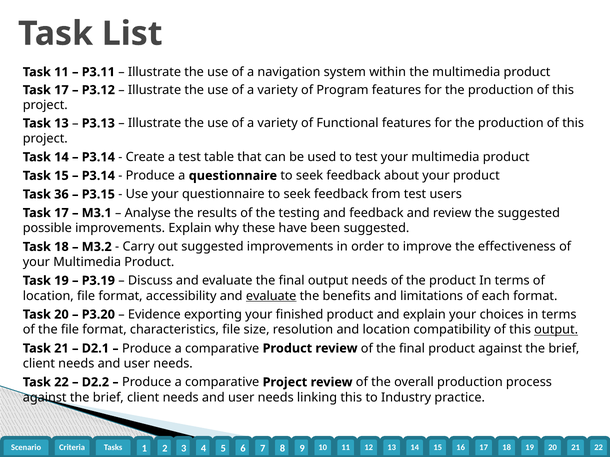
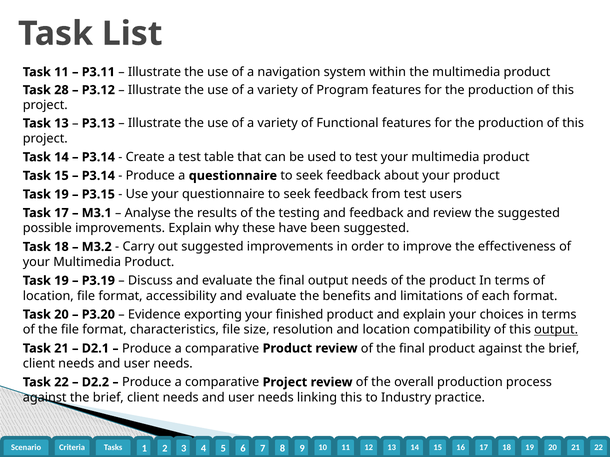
17 at (61, 90): 17 -> 28
36 at (61, 195): 36 -> 19
evaluate at (271, 296) underline: present -> none
